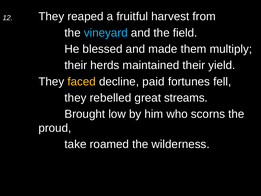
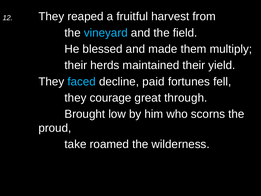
faced colour: yellow -> light blue
rebelled: rebelled -> courage
streams: streams -> through
